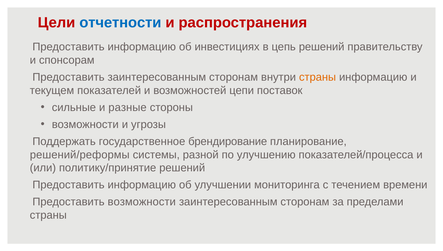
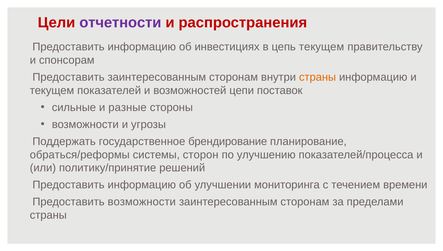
отчетности colour: blue -> purple
цепь решений: решений -> текущем
решений/реформы: решений/реформы -> обраться/реформы
разной: разной -> сторон
